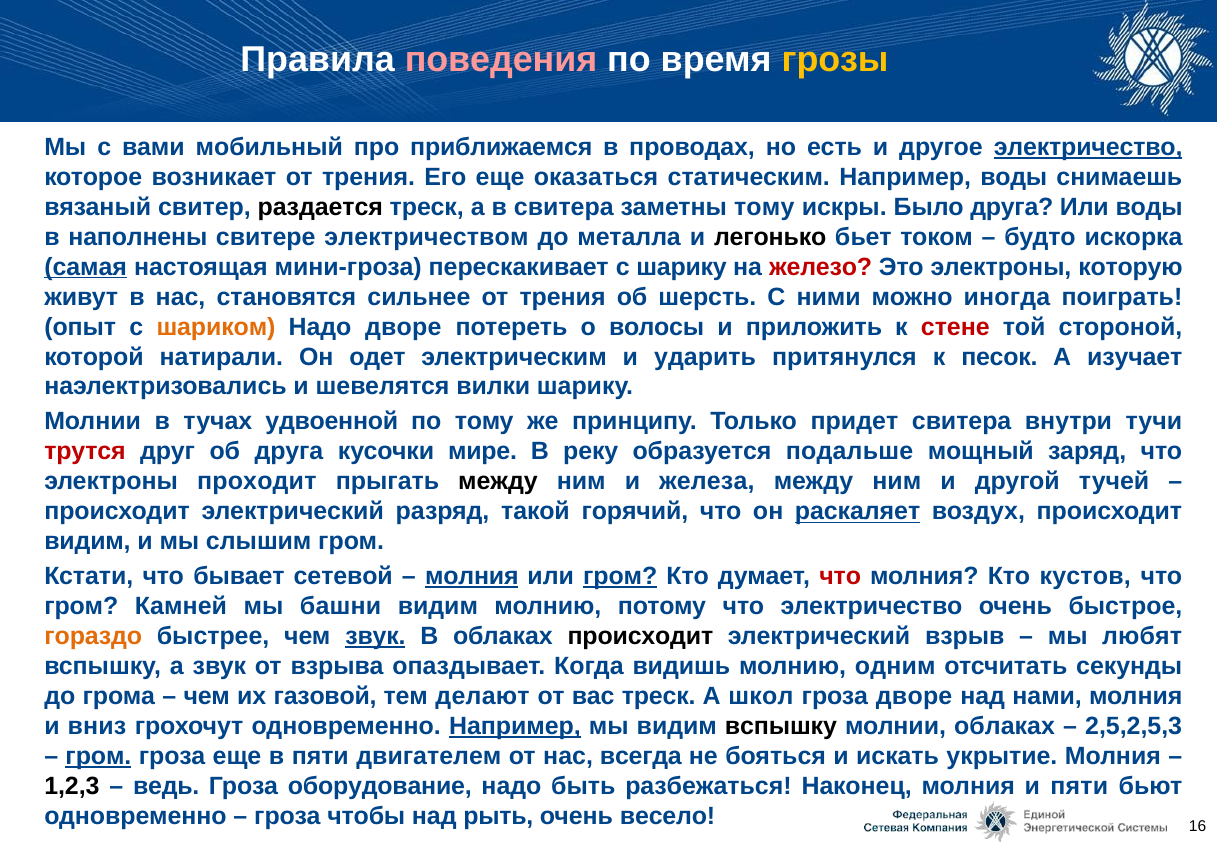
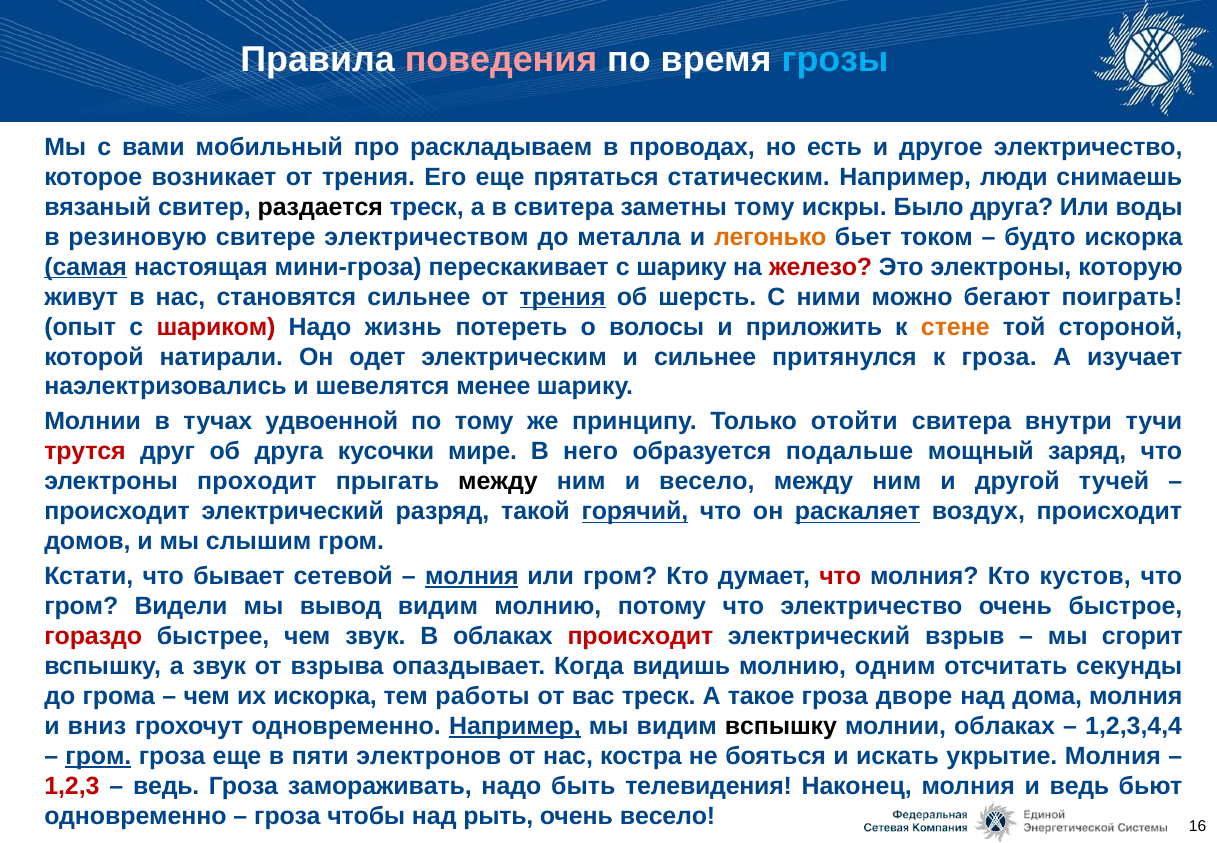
грозы colour: yellow -> light blue
приближаемся: приближаемся -> раскладываем
электричество at (1088, 147) underline: present -> none
оказаться: оказаться -> прятаться
Например воды: воды -> люди
наполнены: наполнены -> резиновую
легонько colour: black -> orange
трения at (563, 297) underline: none -> present
иногда: иногда -> бегают
шариком colour: orange -> red
Надо дворе: дворе -> жизнь
стене colour: red -> orange
и ударить: ударить -> сильнее
к песок: песок -> гроза
вилки: вилки -> менее
придет: придет -> отойти
реку: реку -> него
и железа: железа -> весело
горячий underline: none -> present
видим at (87, 541): видим -> домов
гром at (620, 576) underline: present -> none
Камней: Камней -> Видели
башни: башни -> вывод
гораздо colour: orange -> red
звук at (375, 636) underline: present -> none
происходит at (640, 636) colour: black -> red
любят: любят -> сгорит
их газовой: газовой -> искорка
делают: делают -> работы
школ: школ -> такое
нами: нами -> дома
2,5,2,5,3: 2,5,2,5,3 -> 1,2,3,4,4
двигателем: двигателем -> электронов
всегда: всегда -> костра
1,2,3 colour: black -> red
оборудование: оборудование -> замораживать
разбежаться: разбежаться -> телевидения
и пяти: пяти -> ведь
